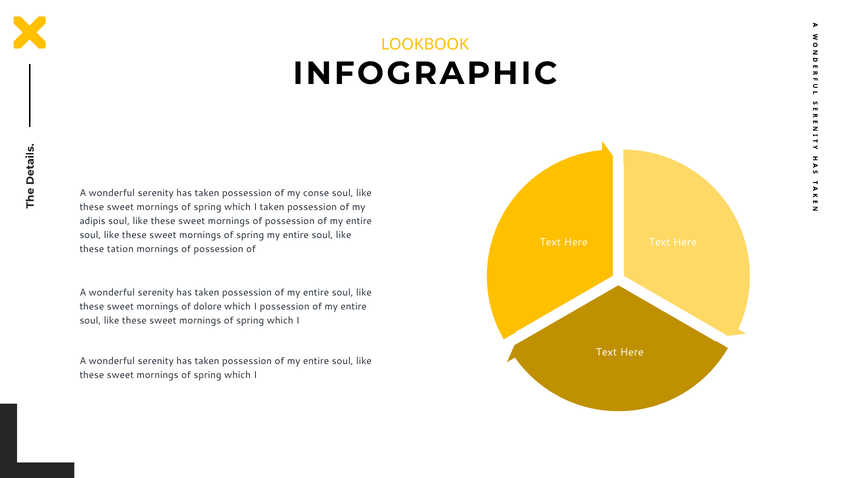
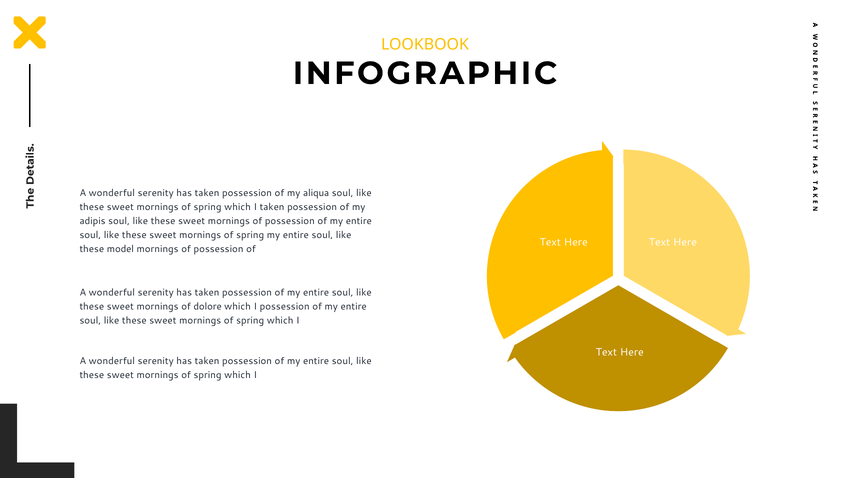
conse: conse -> aliqua
tation: tation -> model
